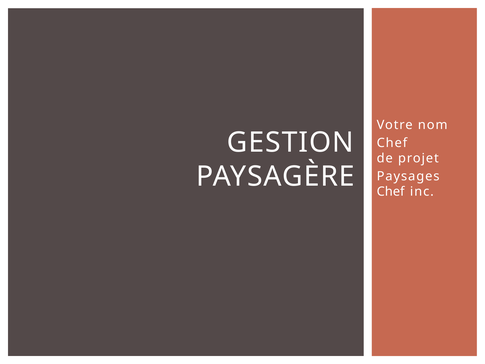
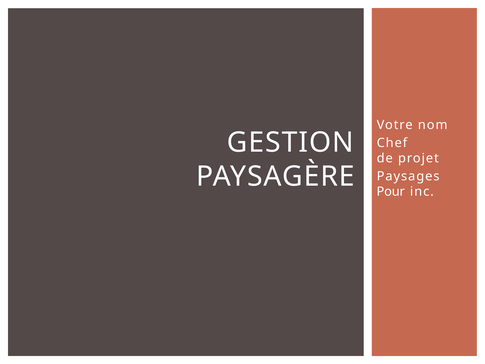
Chef at (391, 192): Chef -> Pour
